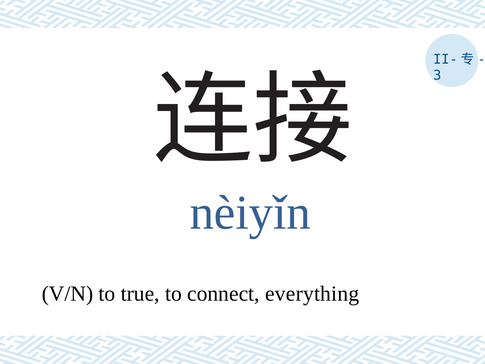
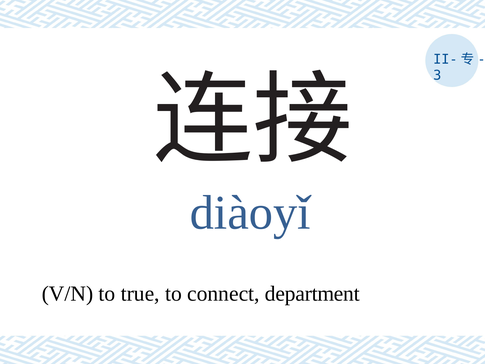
nèiyǐn: nèiyǐn -> diàoyǐ
everything: everything -> department
